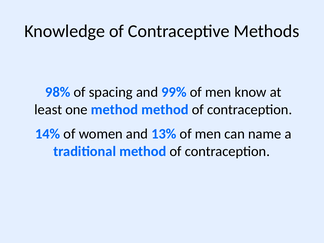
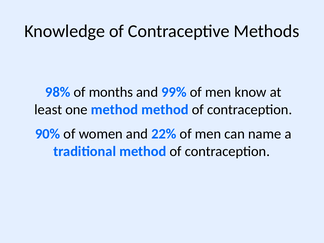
spacing: spacing -> months
14%: 14% -> 90%
13%: 13% -> 22%
